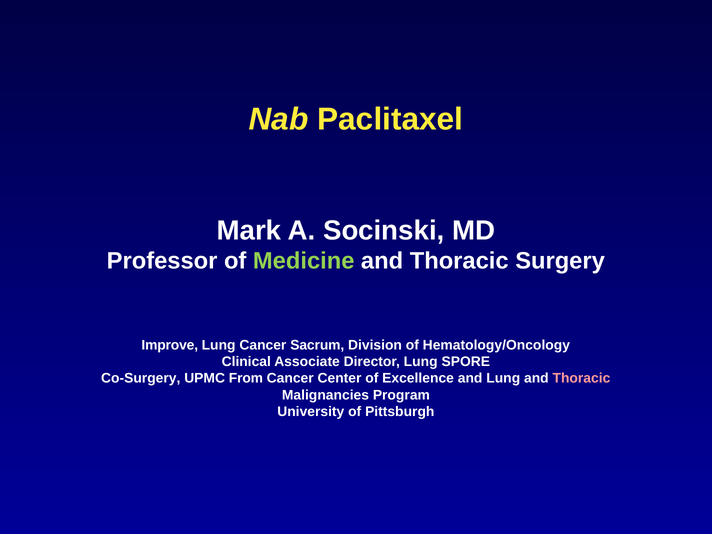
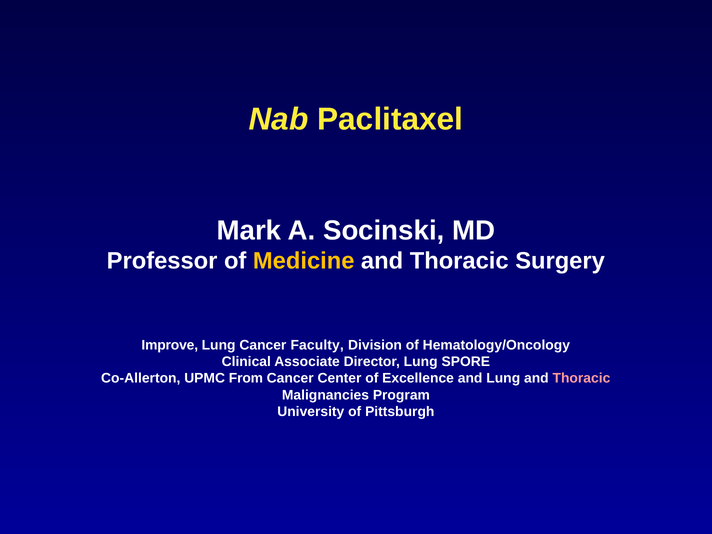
Medicine colour: light green -> yellow
Sacrum: Sacrum -> Faculty
Co-Surgery: Co-Surgery -> Co-Allerton
